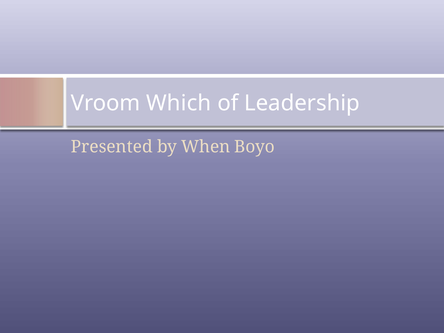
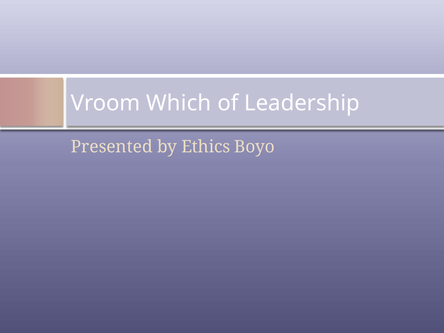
When: When -> Ethics
